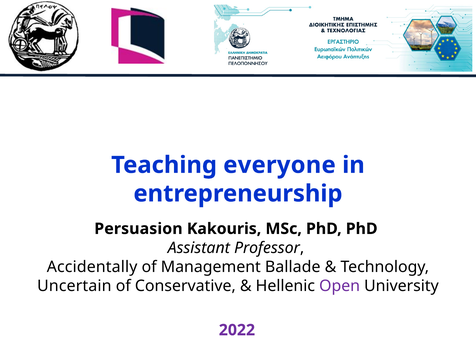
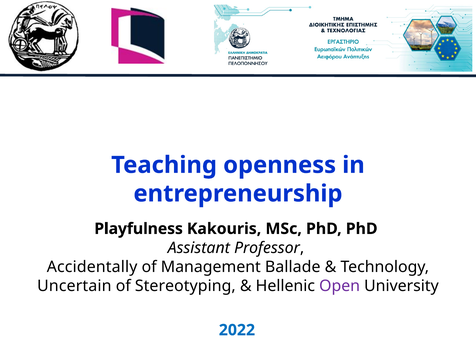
everyone: everyone -> openness
Persuasion: Persuasion -> Playfulness
Conservative: Conservative -> Stereotyping
2022 colour: purple -> blue
